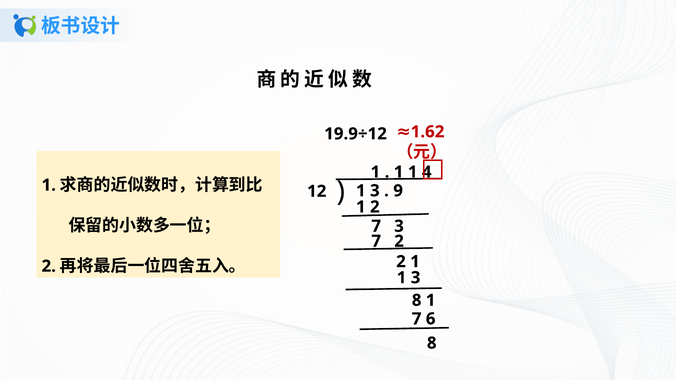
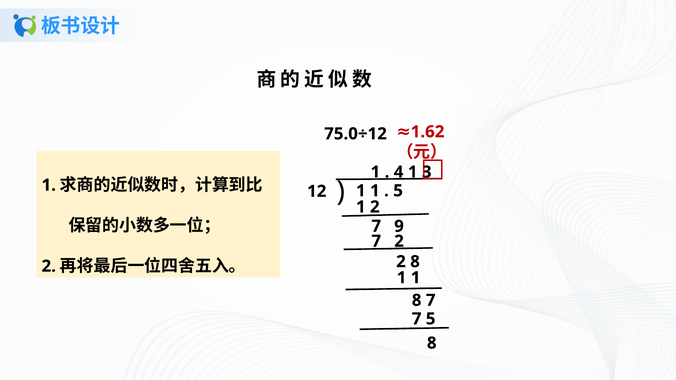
19.9÷12: 19.9÷12 -> 75.0÷12
1 at (399, 172): 1 -> 4
4: 4 -> 3
3 at (375, 191): 3 -> 1
9 at (398, 191): 9 -> 5
7 3: 3 -> 9
2 1: 1 -> 8
3 at (416, 278): 3 -> 1
8 1: 1 -> 7
7 6: 6 -> 5
